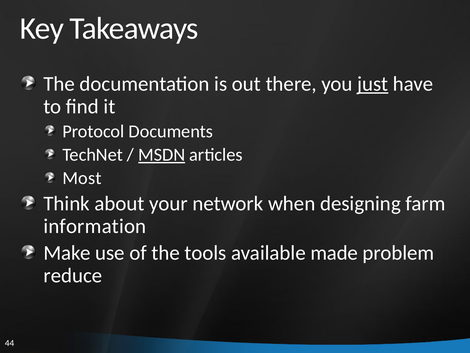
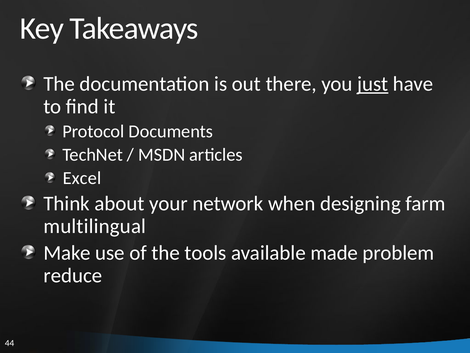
MSDN underline: present -> none
Most: Most -> Excel
information: information -> multilingual
